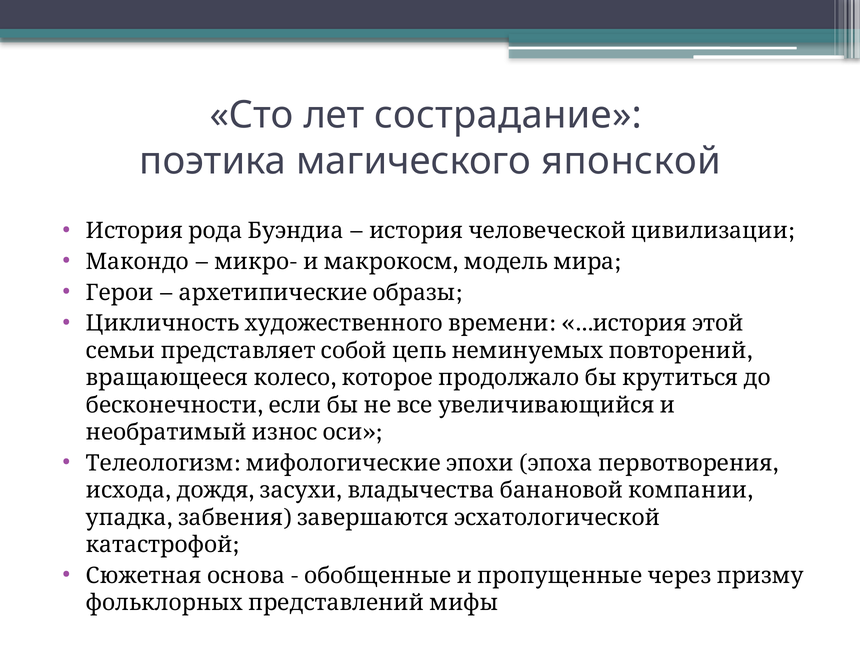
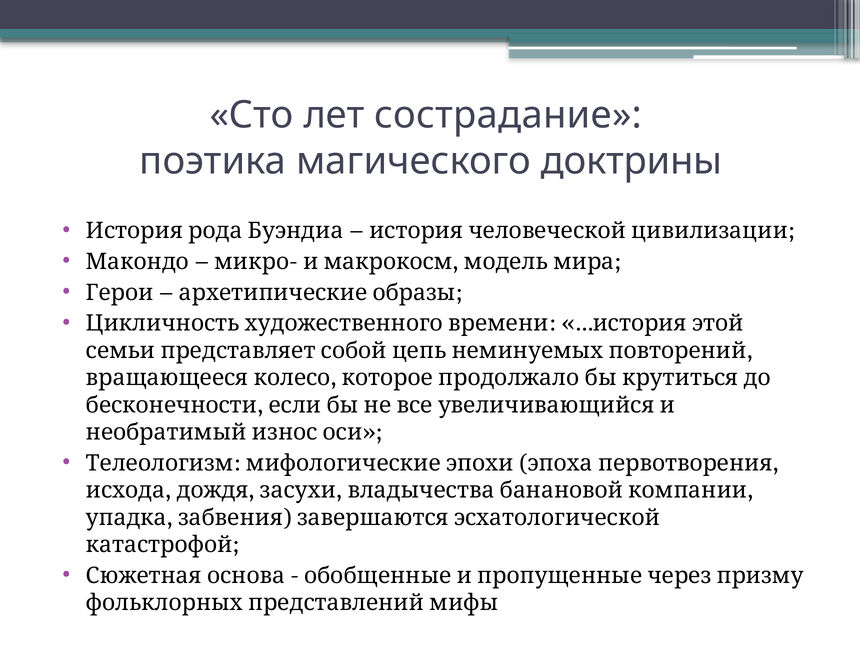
японской: японской -> доктрины
